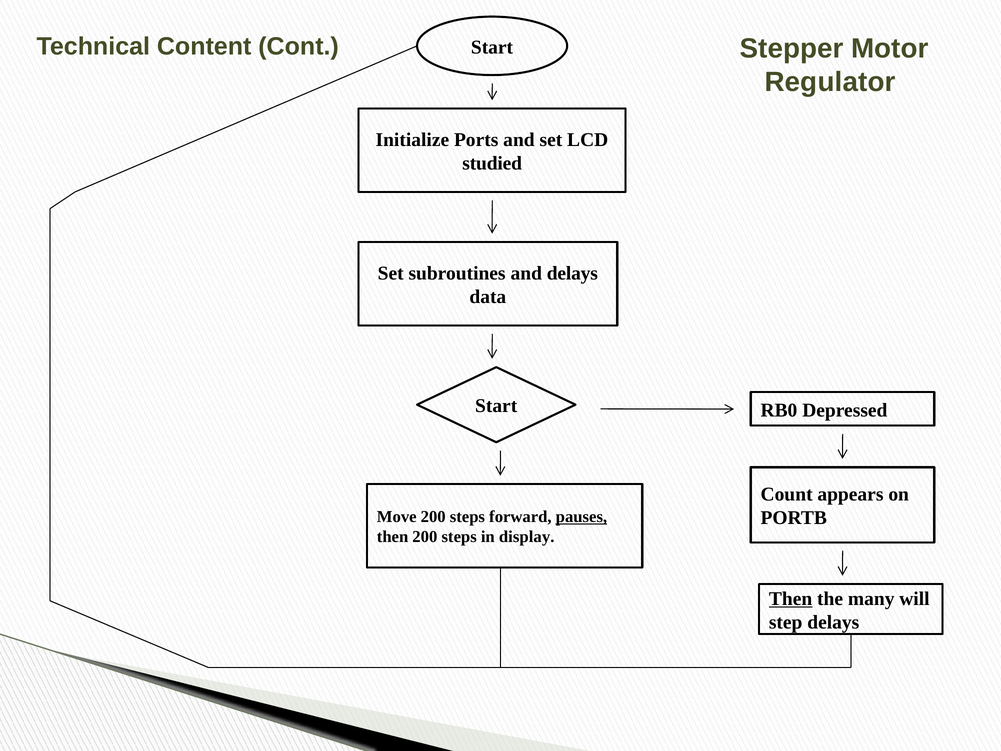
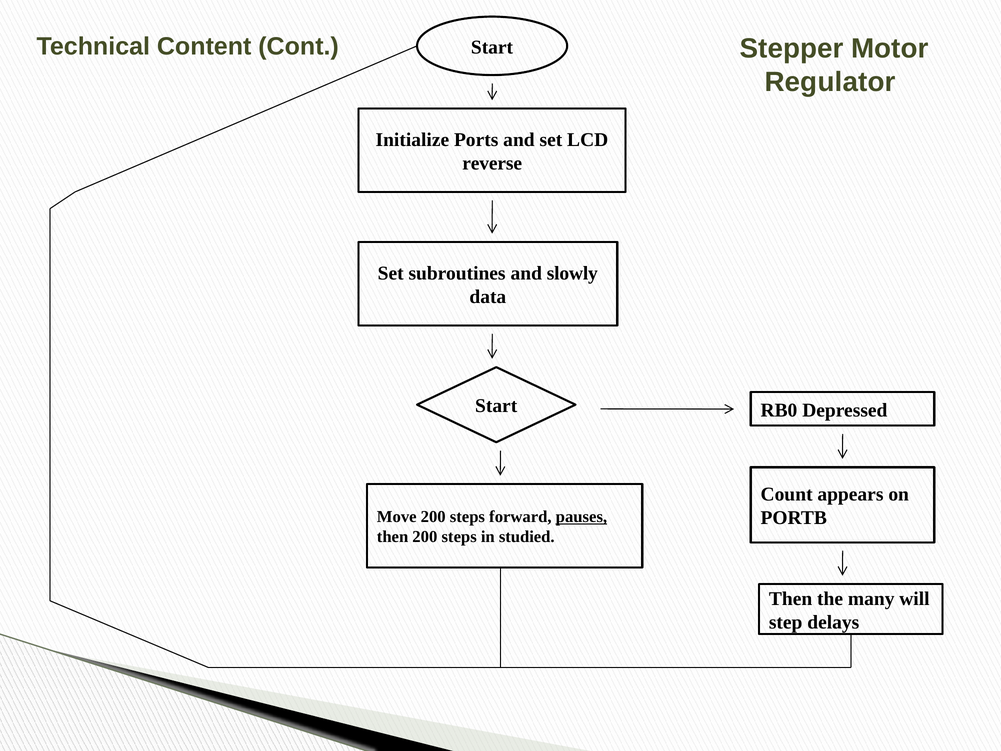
studied: studied -> reverse
and delays: delays -> slowly
display: display -> studied
Then at (791, 599) underline: present -> none
